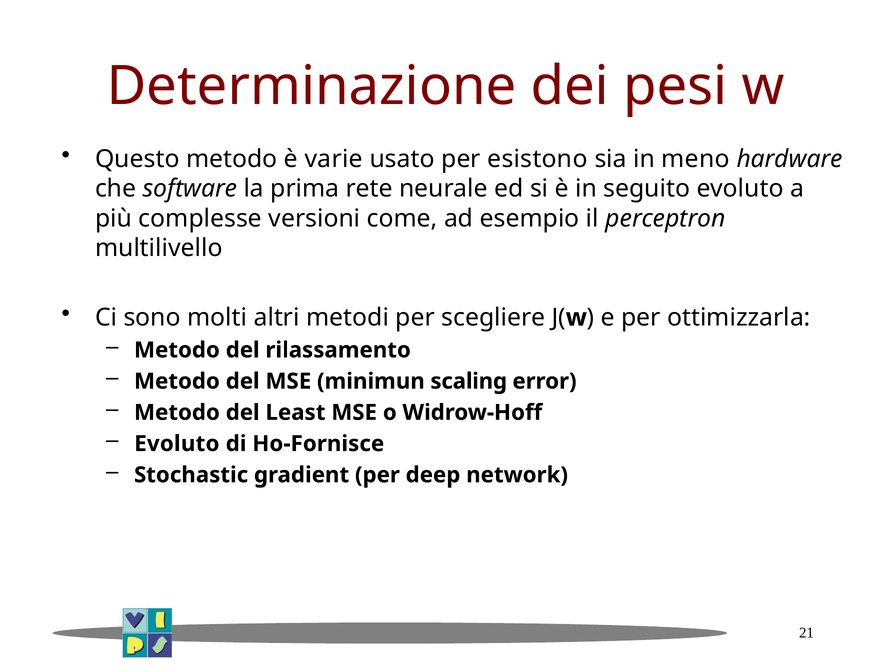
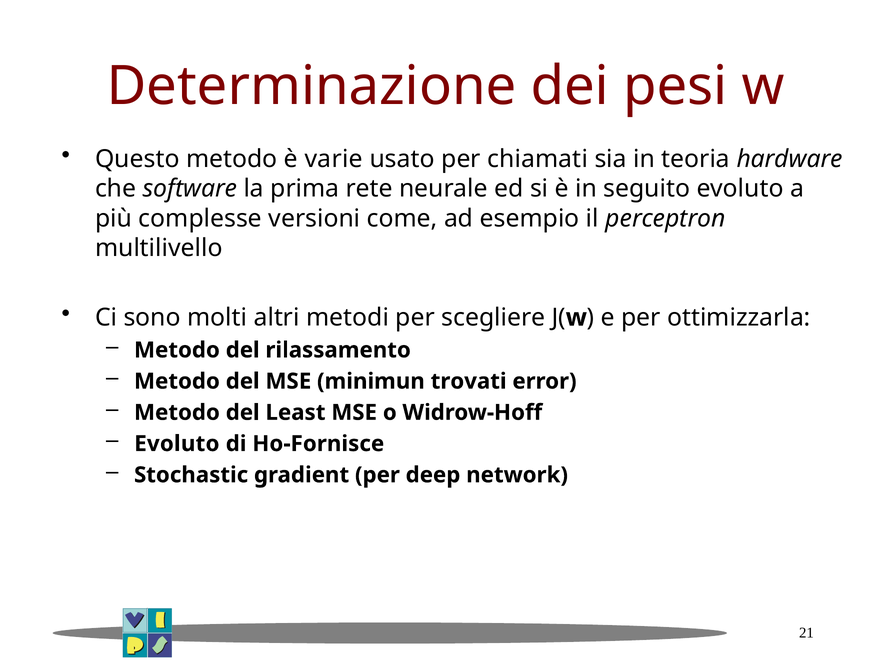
esistono: esistono -> chiamati
meno: meno -> teoria
scaling: scaling -> trovati
